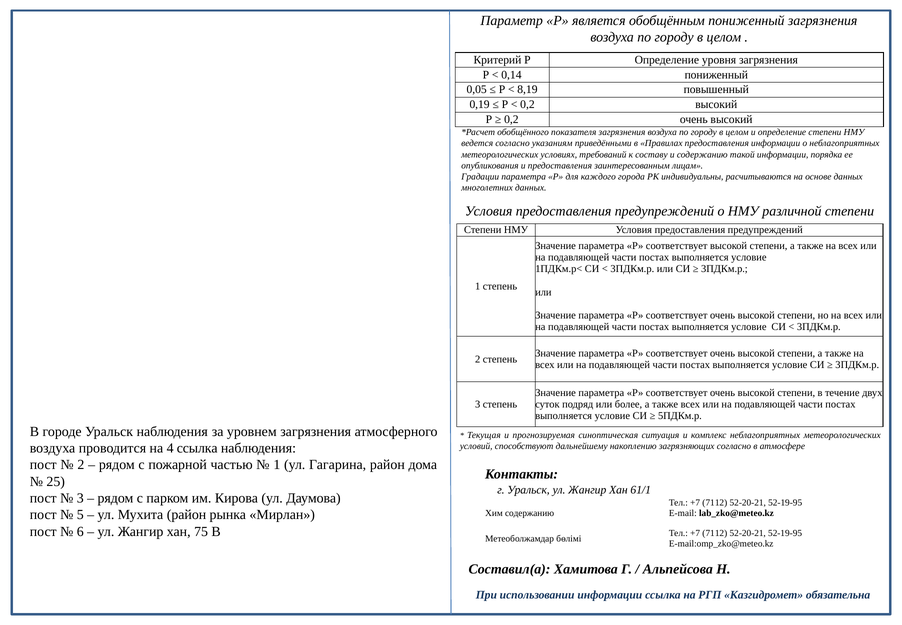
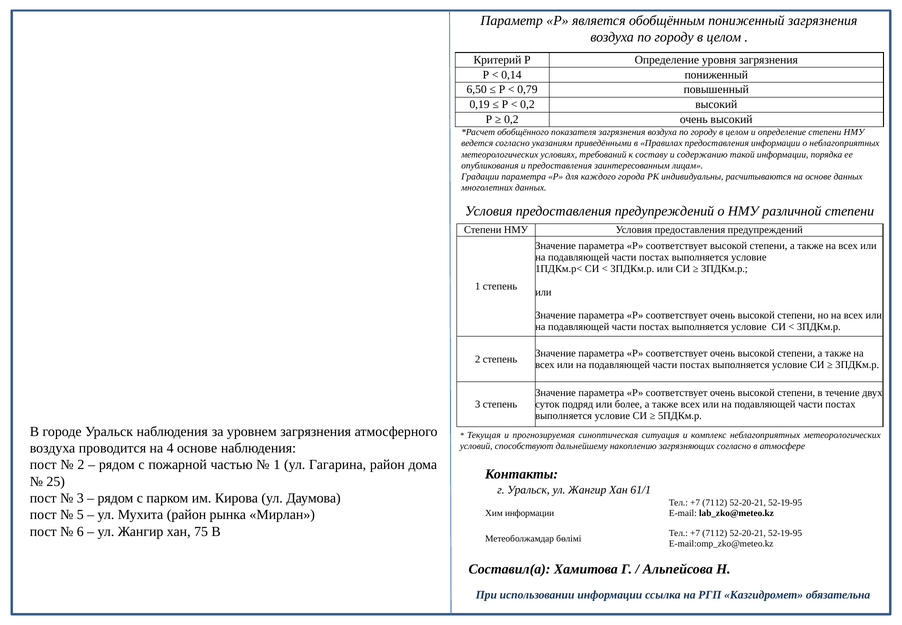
0,05: 0,05 -> 6,50
8,19: 8,19 -> 0,79
4 ссылка: ссылка -> основе
Хим содержанию: содержанию -> информации
